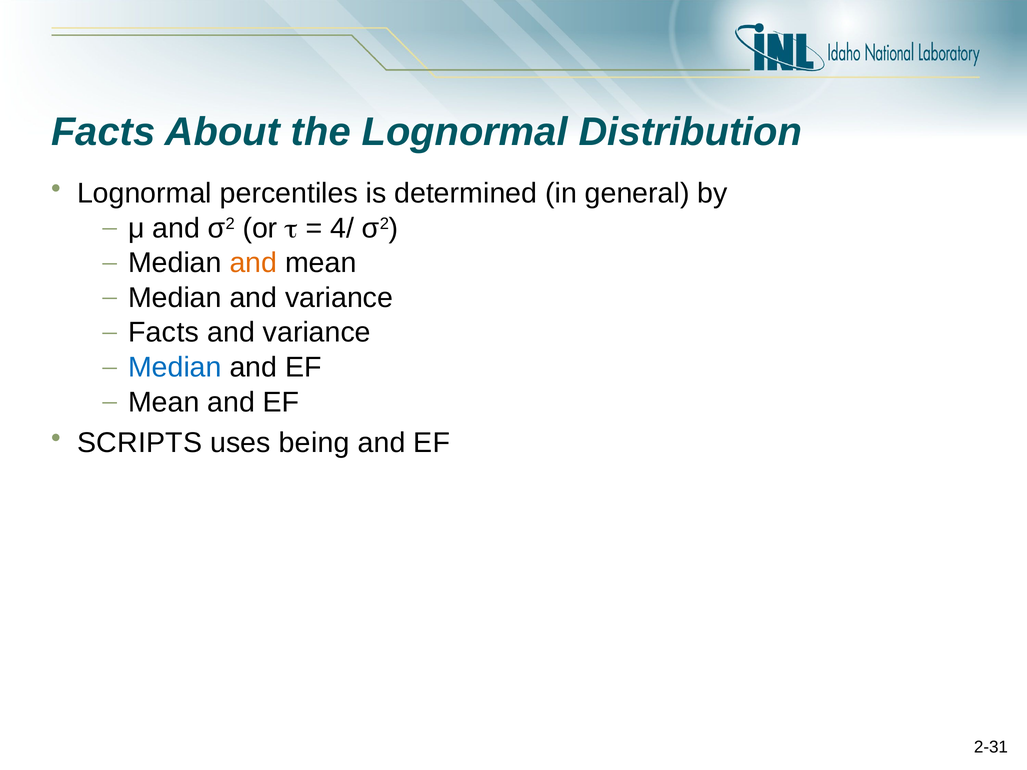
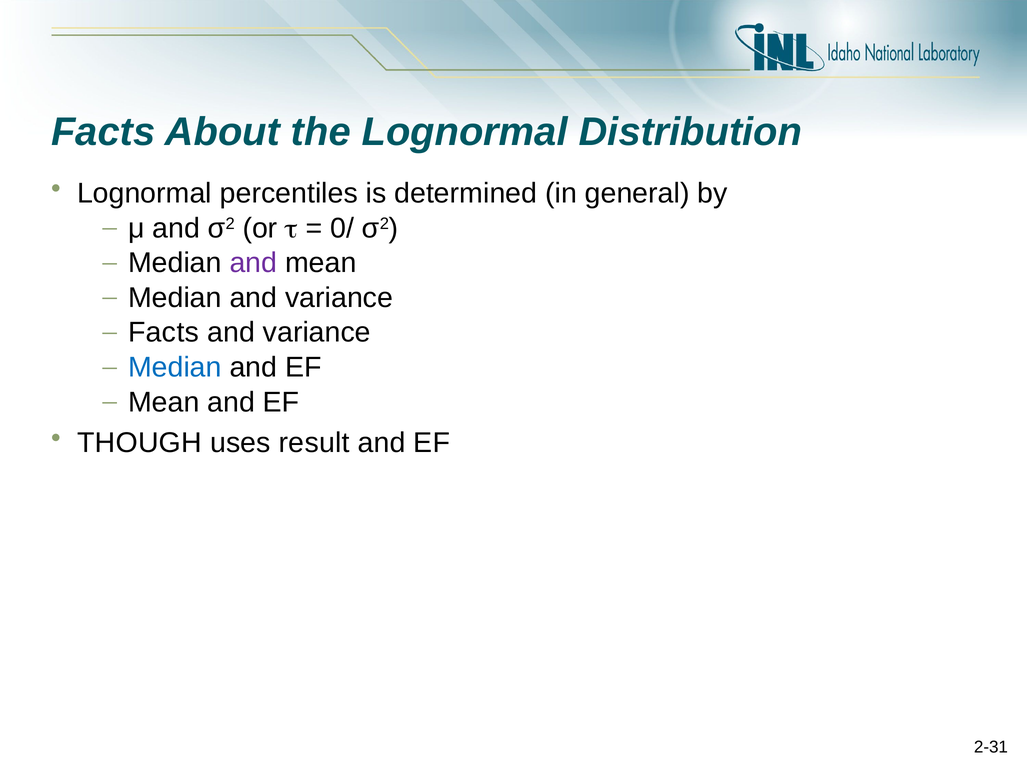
4/: 4/ -> 0/
and at (253, 263) colour: orange -> purple
SCRIPTS: SCRIPTS -> THOUGH
being: being -> result
